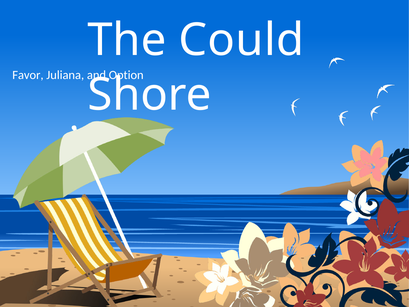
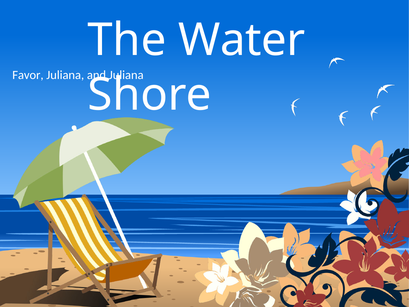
Could: Could -> Water
and Option: Option -> Juliana
